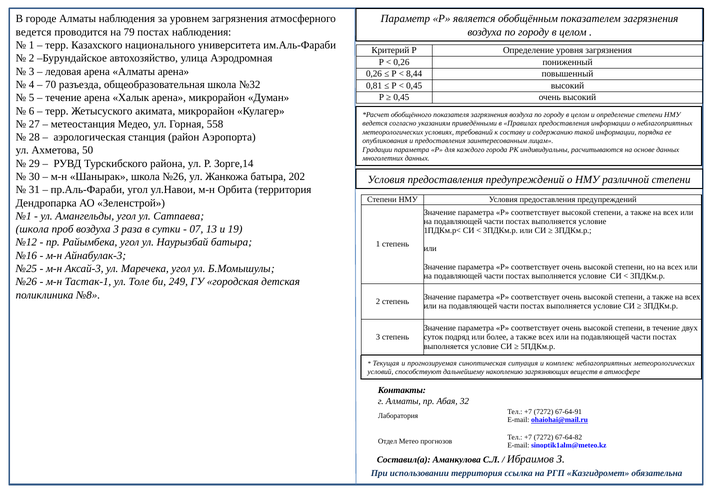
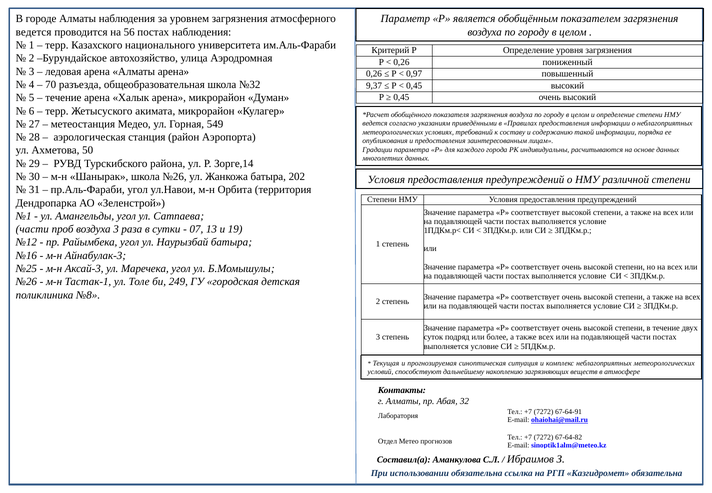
79: 79 -> 56
8,44: 8,44 -> 0,97
0,81: 0,81 -> 9,37
558: 558 -> 549
школа at (32, 229): школа -> части
использовании территория: территория -> обязательна
